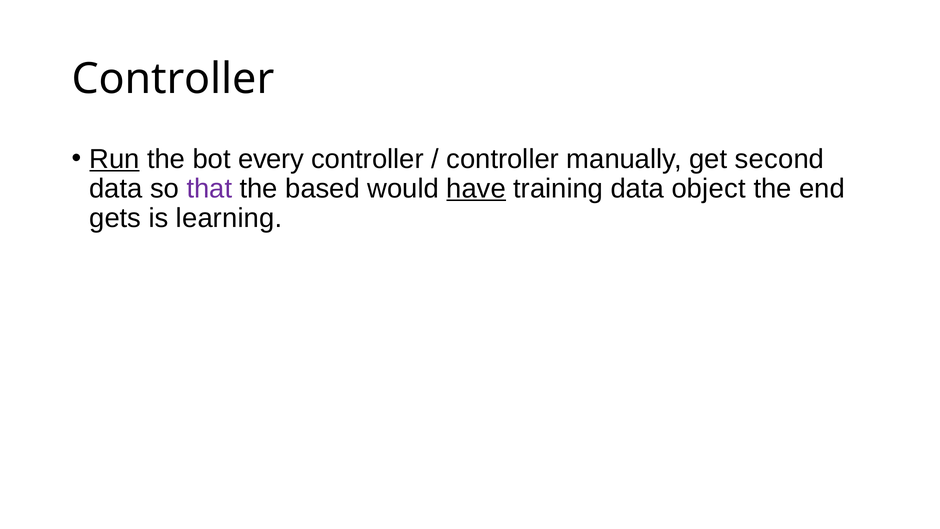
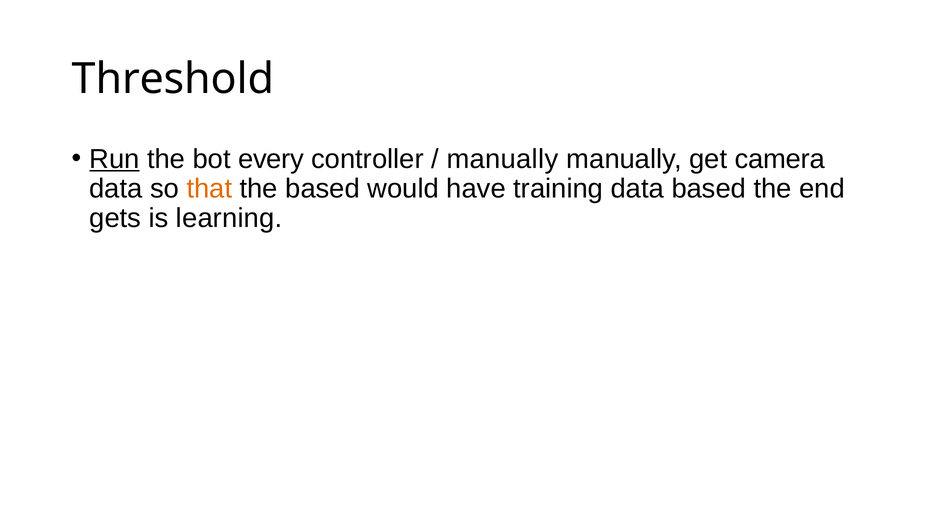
Controller at (173, 79): Controller -> Threshold
controller at (503, 159): controller -> manually
second: second -> camera
that colour: purple -> orange
have underline: present -> none
data object: object -> based
